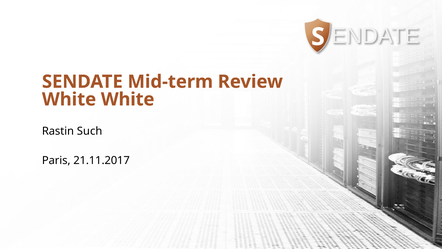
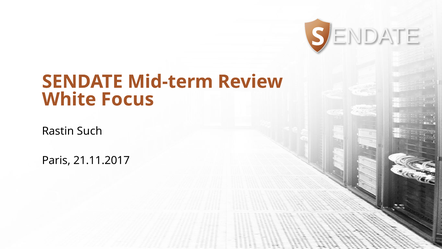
White White: White -> Focus
